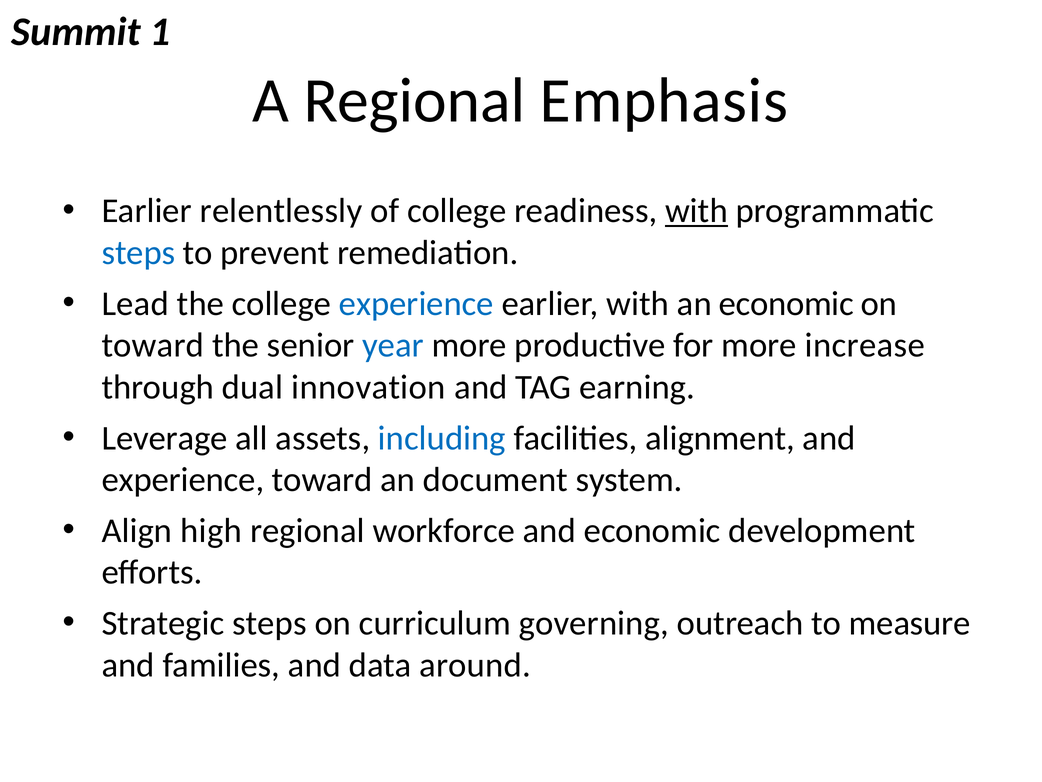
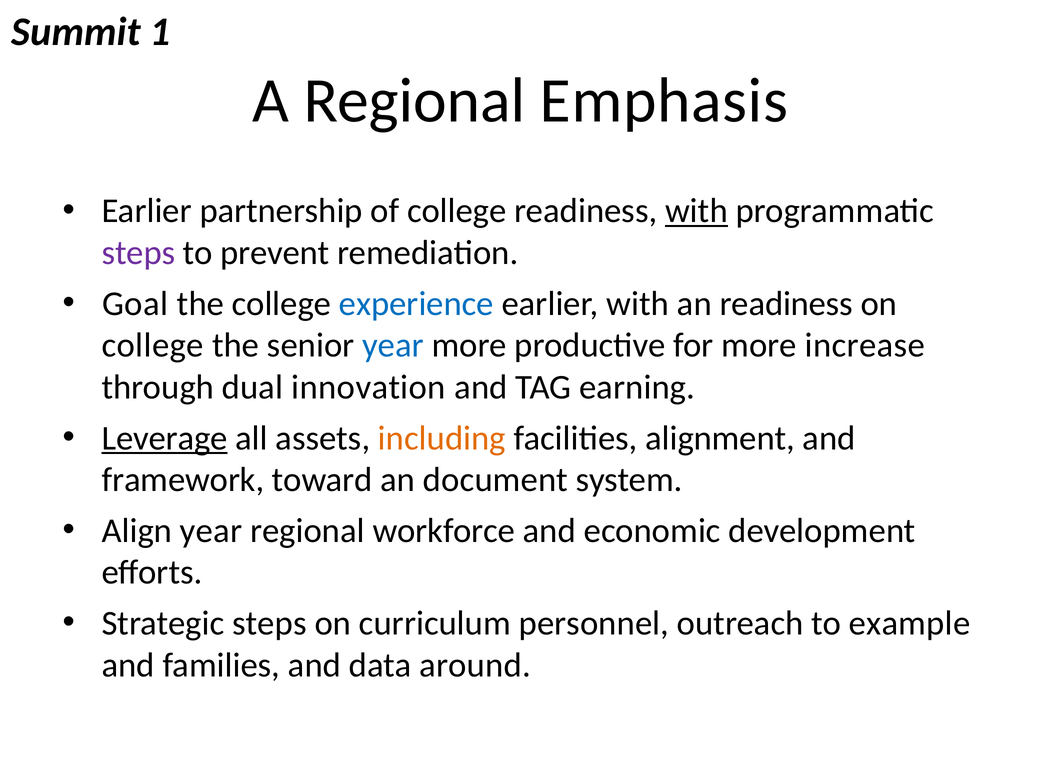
relentlessly: relentlessly -> partnership
steps at (138, 253) colour: blue -> purple
Lead: Lead -> Goal
an economic: economic -> readiness
toward at (153, 345): toward -> college
Leverage underline: none -> present
including colour: blue -> orange
experience at (183, 479): experience -> framework
Align high: high -> year
governing: governing -> personnel
measure: measure -> example
